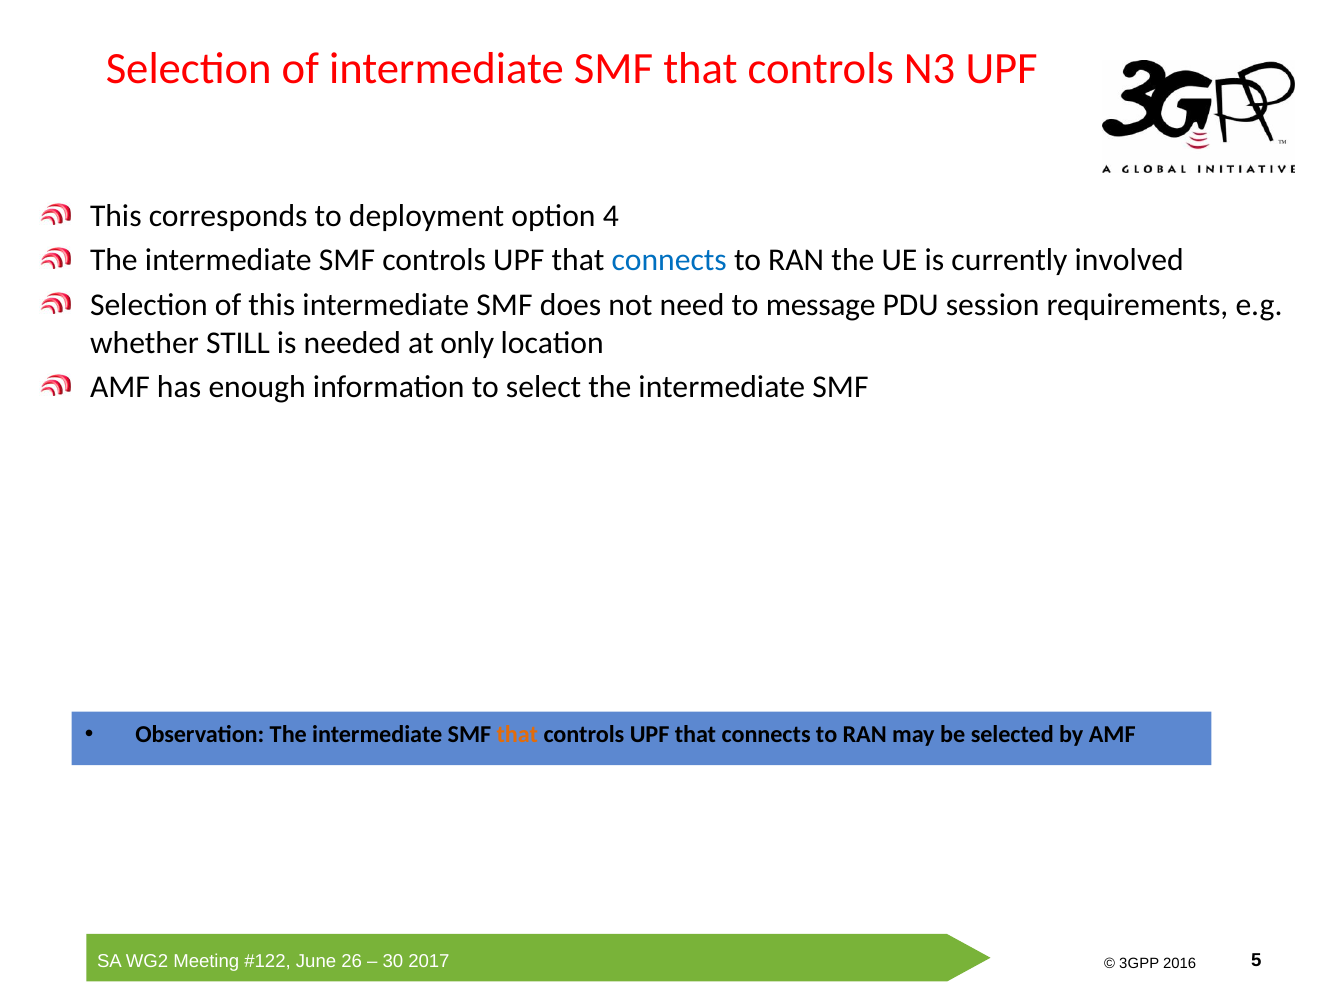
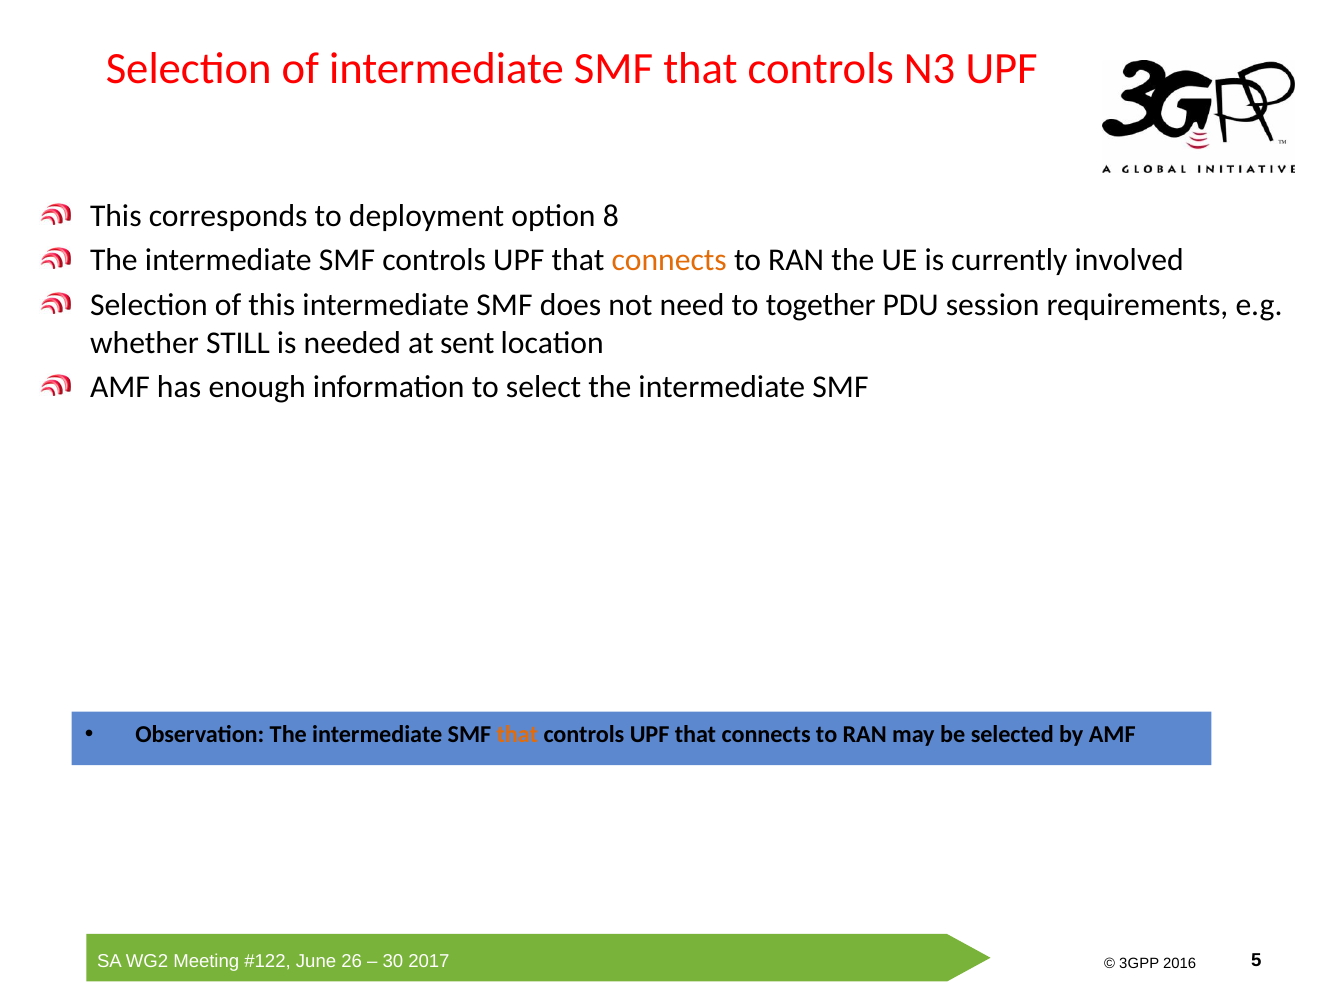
4: 4 -> 8
connects at (669, 260) colour: blue -> orange
message: message -> together
only: only -> sent
